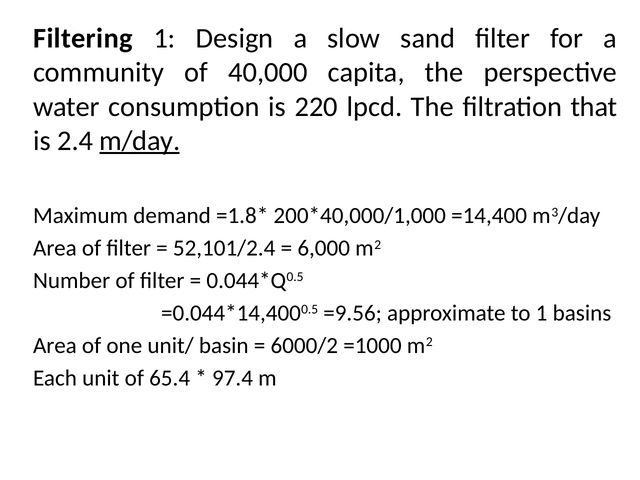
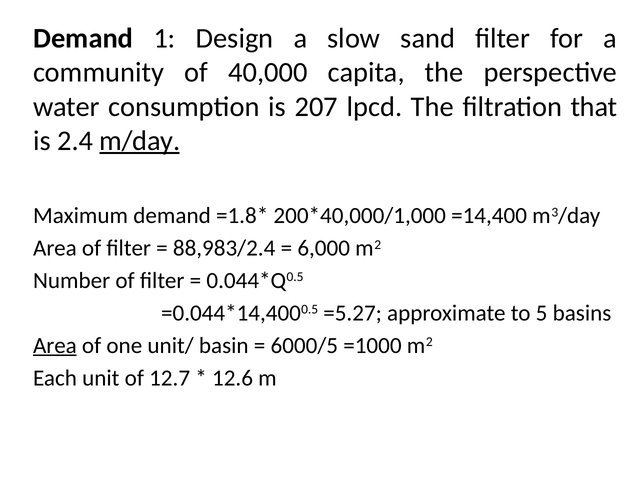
Filtering at (83, 38): Filtering -> Demand
220: 220 -> 207
52,101/2.4: 52,101/2.4 -> 88,983/2.4
=9.56: =9.56 -> =5.27
to 1: 1 -> 5
Area at (55, 345) underline: none -> present
6000/2: 6000/2 -> 6000/5
65.4: 65.4 -> 12.7
97.4: 97.4 -> 12.6
